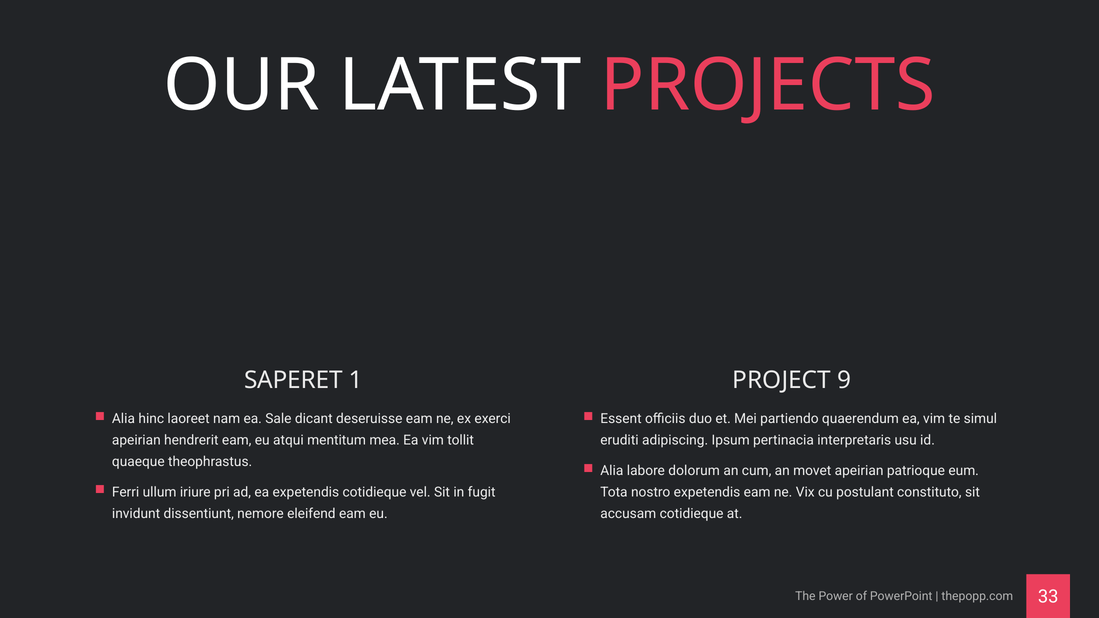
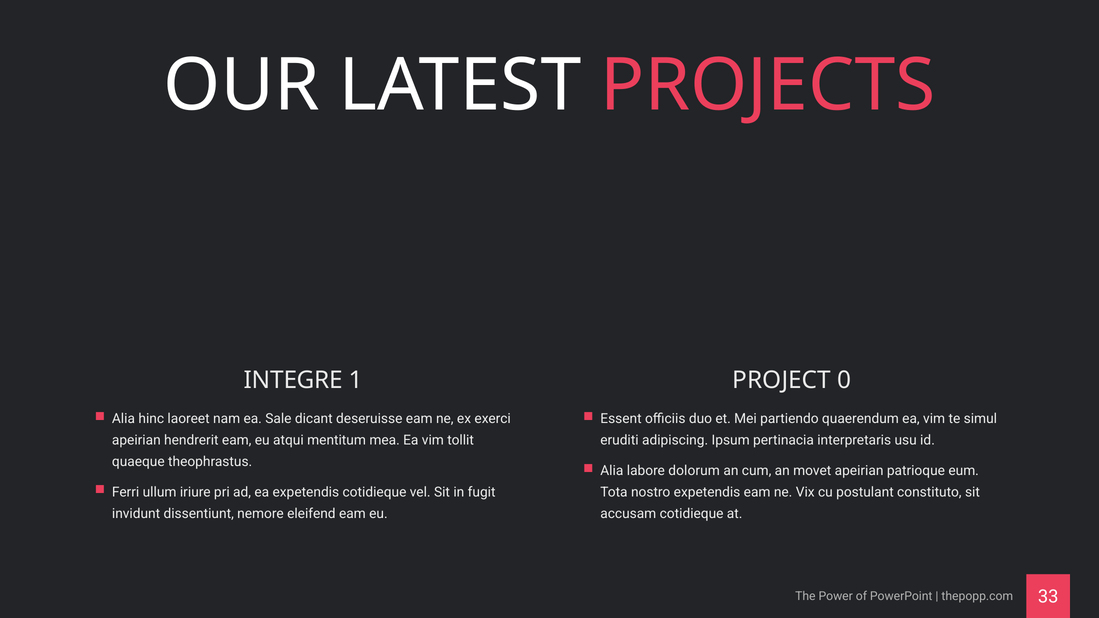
SAPERET: SAPERET -> INTEGRE
9: 9 -> 0
